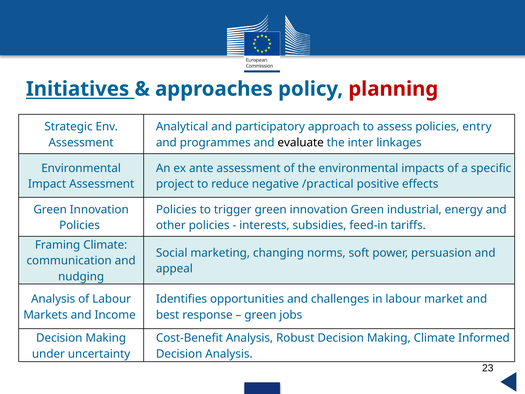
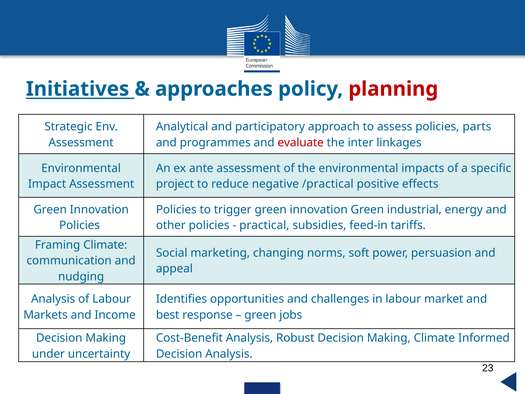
entry: entry -> parts
evaluate colour: black -> red
interests: interests -> practical
